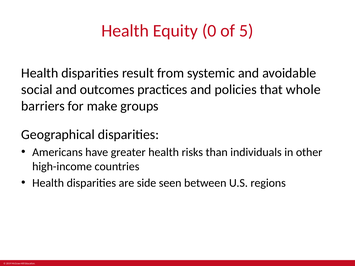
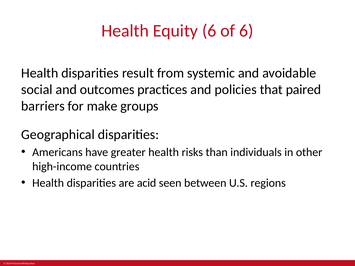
Equity 0: 0 -> 6
of 5: 5 -> 6
whole: whole -> paired
side: side -> acid
